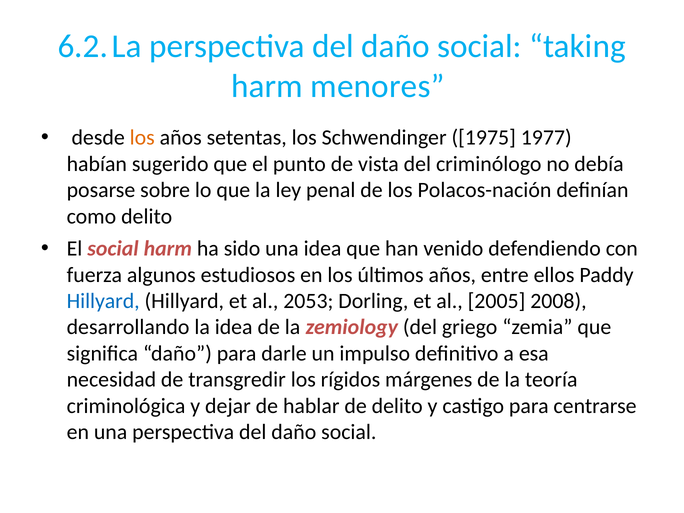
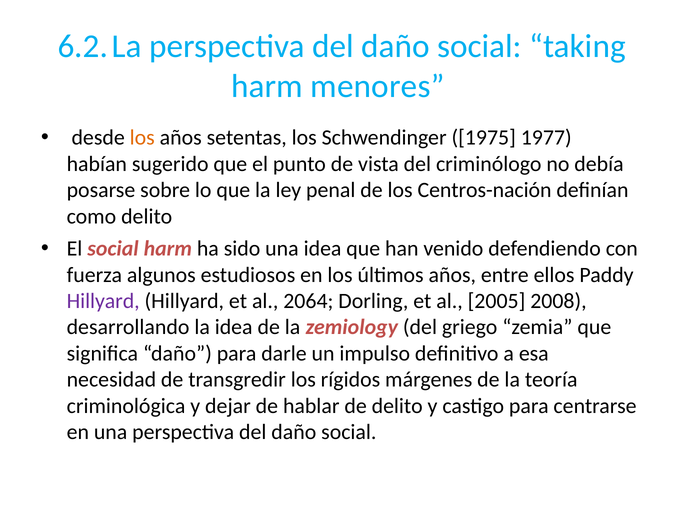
Polacos-nación: Polacos-nación -> Centros-nación
Hillyard at (103, 301) colour: blue -> purple
2053: 2053 -> 2064
